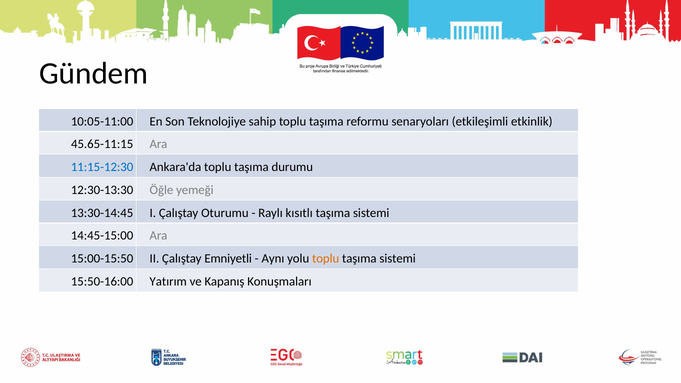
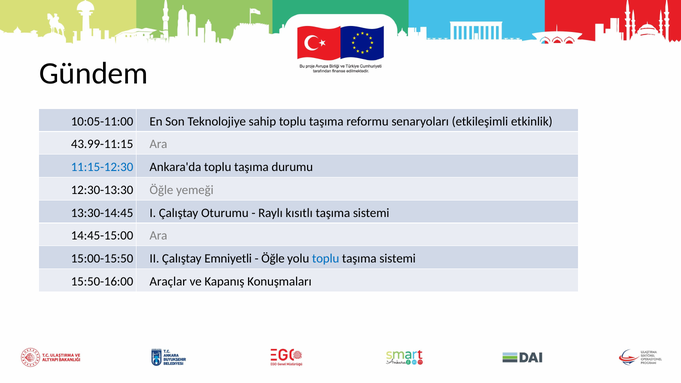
45.65-11:15: 45.65-11:15 -> 43.99-11:15
Aynı at (273, 259): Aynı -> Öğle
toplu at (326, 259) colour: orange -> blue
Yatırım: Yatırım -> Araçlar
